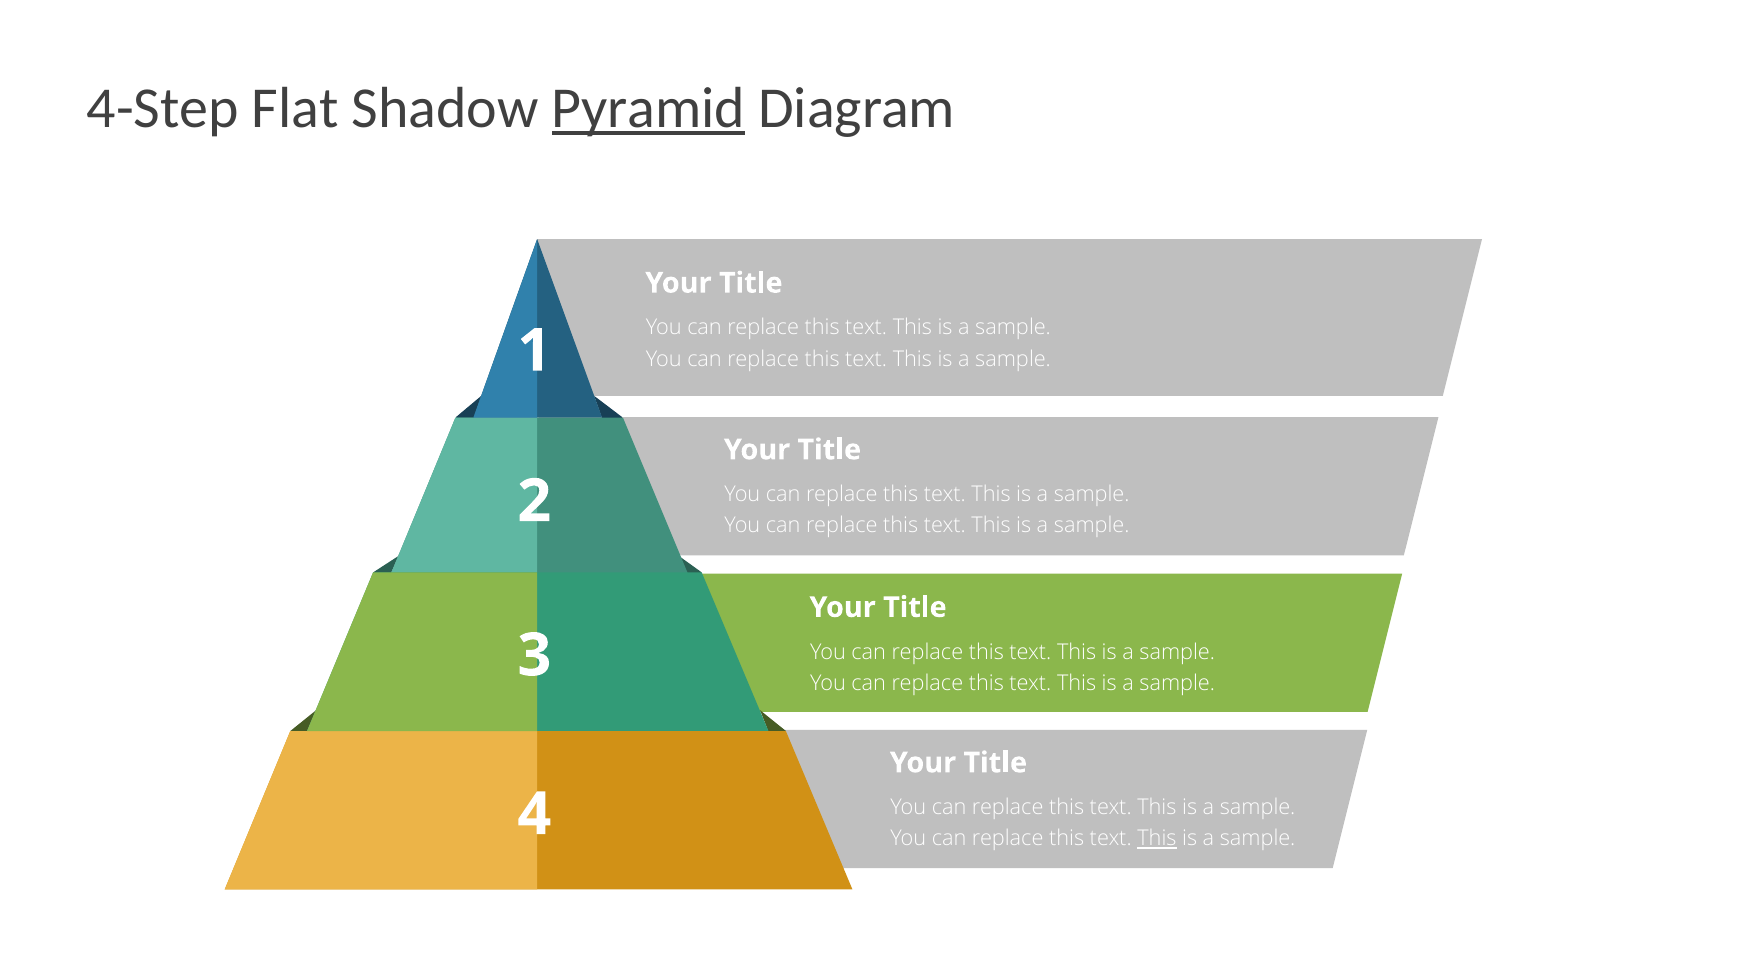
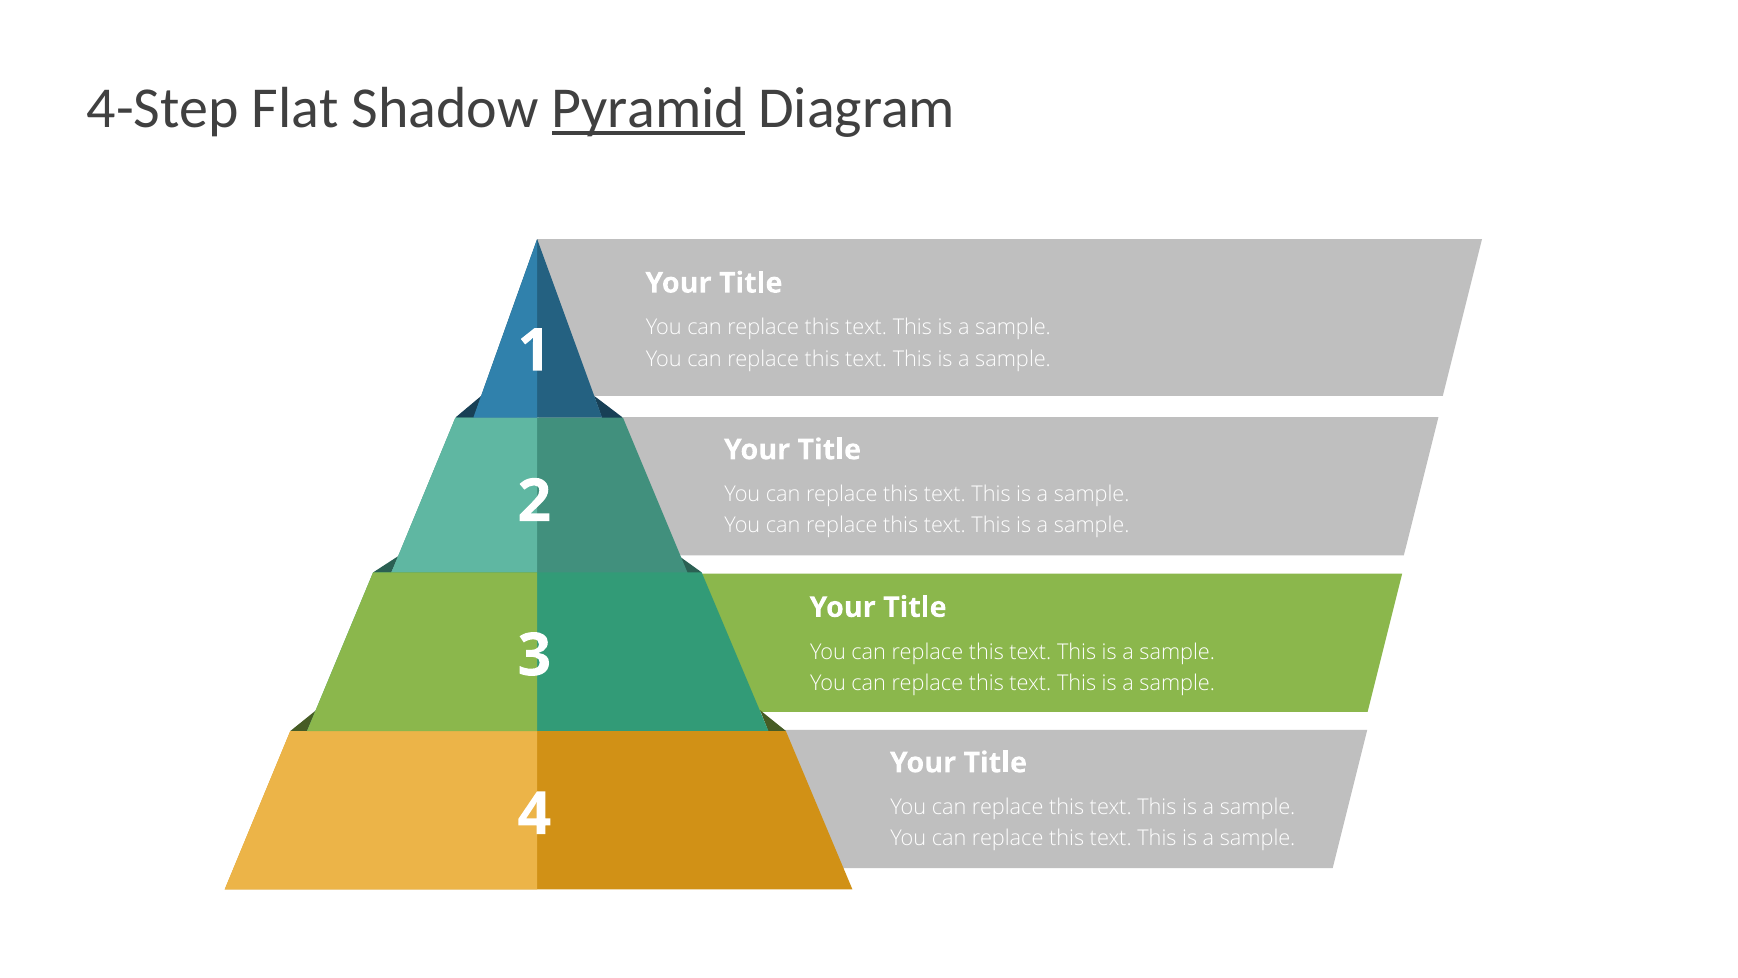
This at (1157, 839) underline: present -> none
